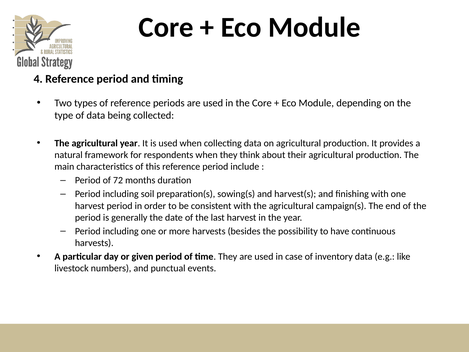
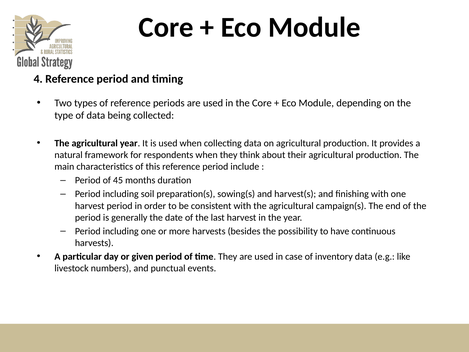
72: 72 -> 45
